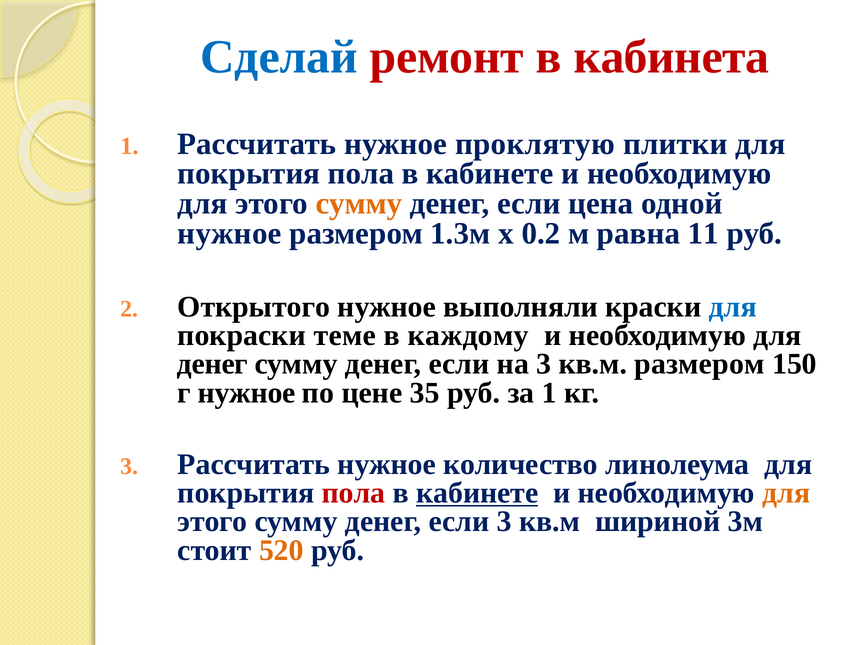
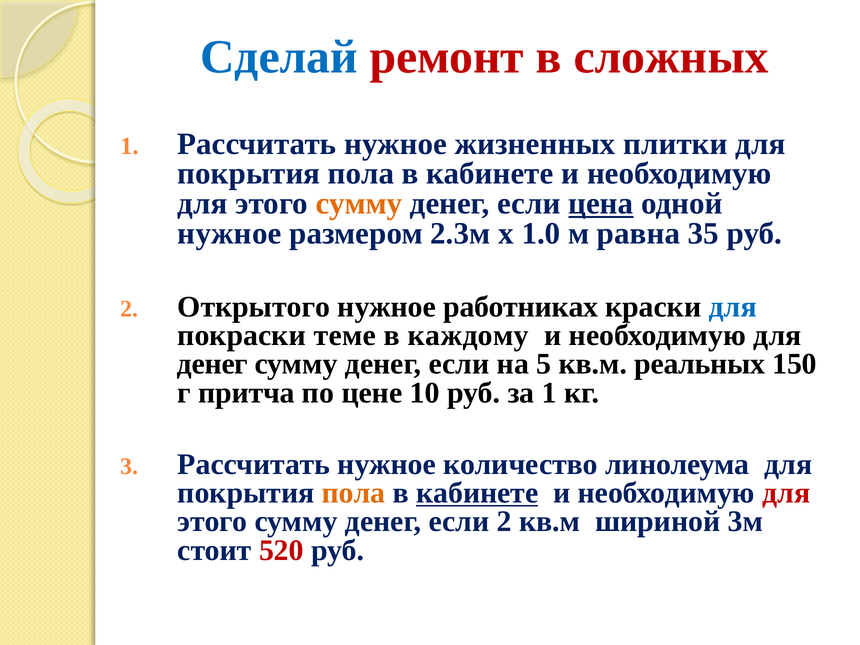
кабинета: кабинета -> сложных
проклятую: проклятую -> жизненных
цена underline: none -> present
1.3м: 1.3м -> 2.3м
0.2: 0.2 -> 1.0
11: 11 -> 35
выполняли: выполняли -> работниках
на 3: 3 -> 5
кв.м размером: размером -> реальных
г нужное: нужное -> притча
35: 35 -> 10
пола at (354, 493) colour: red -> orange
для at (786, 493) colour: orange -> red
если 3: 3 -> 2
520 colour: orange -> red
